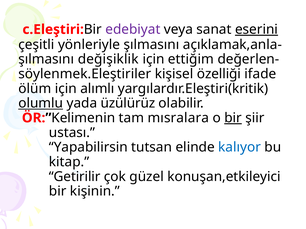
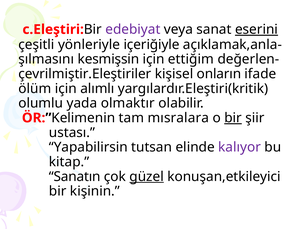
yönleriyle şılmasını: şılmasını -> içeriğiyle
değişiklik: değişiklik -> kesmişsin
söylenmek.Eleştiriler: söylenmek.Eleştiriler -> çevrilmiştir.Eleştiriler
özelliği: özelliği -> onların
olumlu underline: present -> none
üzülürüz: üzülürüz -> olmaktır
kalıyor colour: blue -> purple
Getirilir: Getirilir -> Sanatın
güzel underline: none -> present
